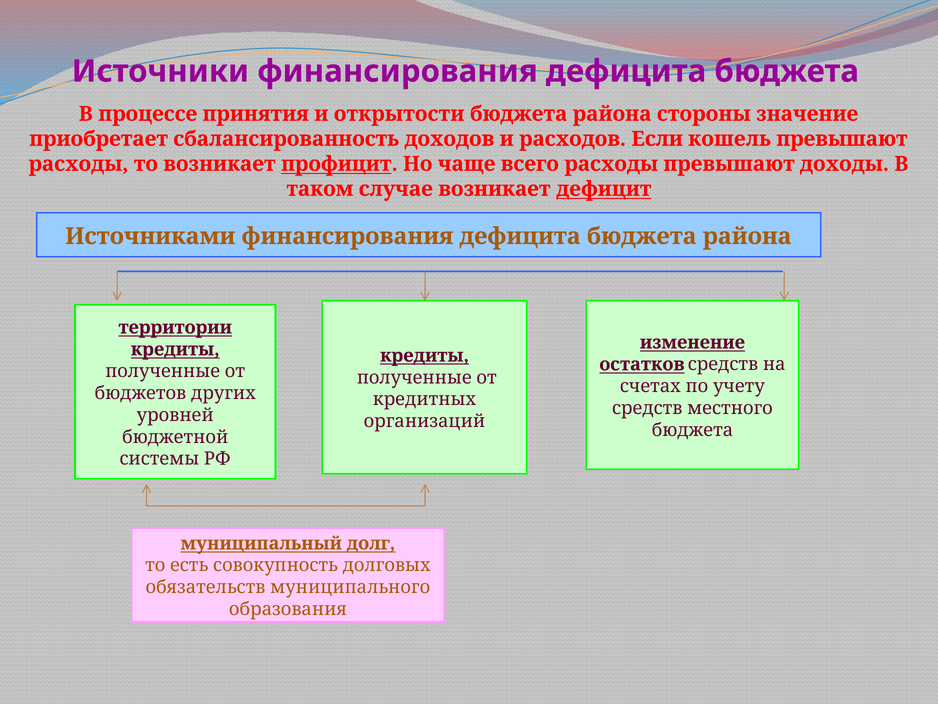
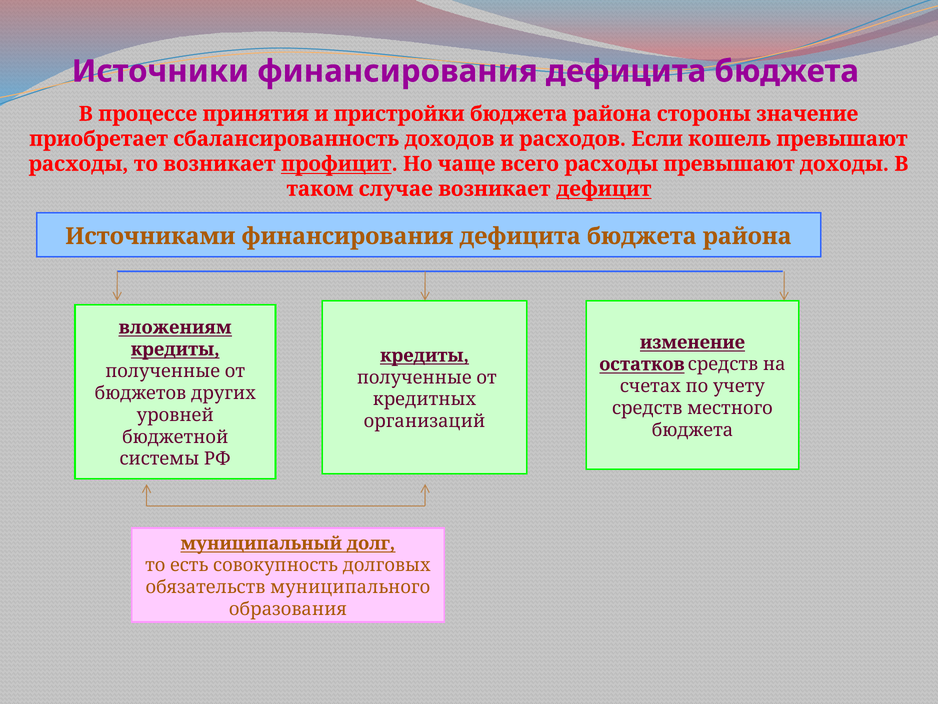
открытости: открытости -> пристройки
территории: территории -> вложениям
